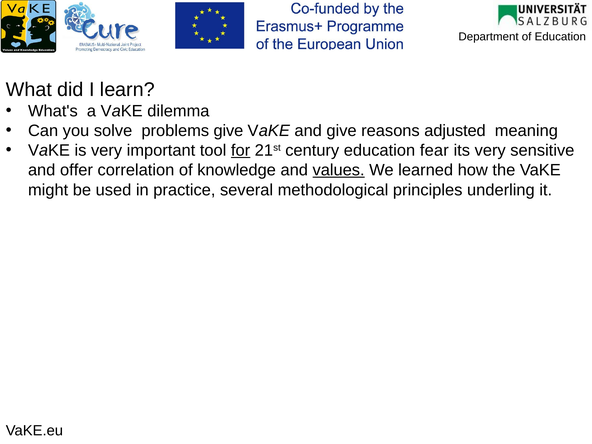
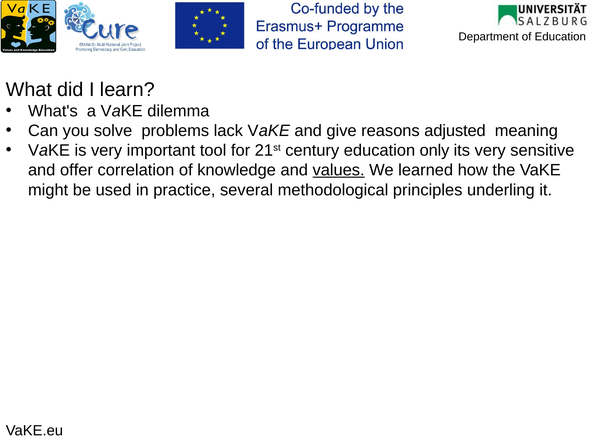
problems give: give -> lack
for underline: present -> none
fear: fear -> only
